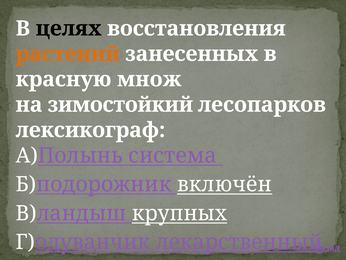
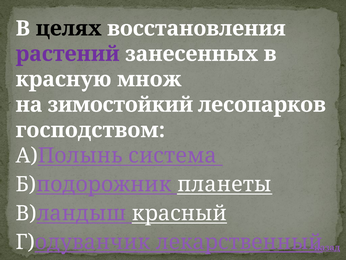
растений colour: orange -> purple
лексикограф: лексикограф -> господством
включён: включён -> планеты
крупных: крупных -> красный
